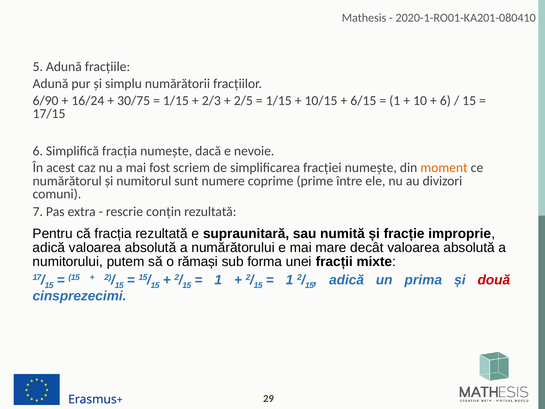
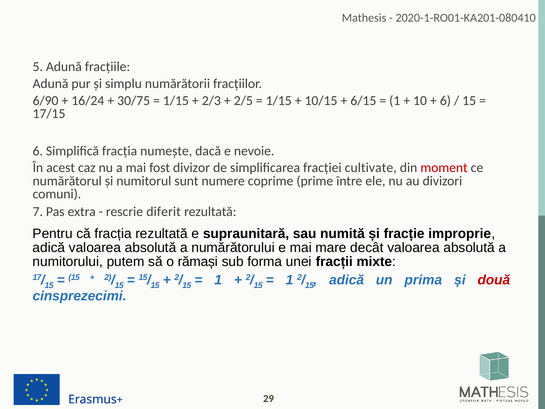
scriem: scriem -> divizor
fracției numește: numește -> cultivate
moment colour: orange -> red
conțin: conțin -> diferit
